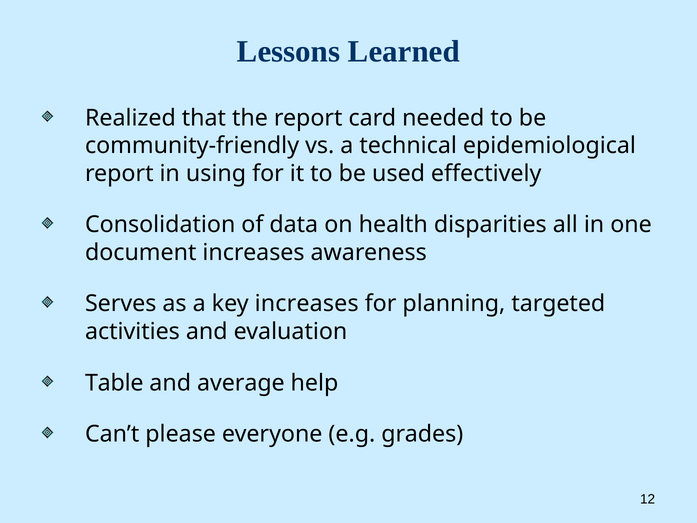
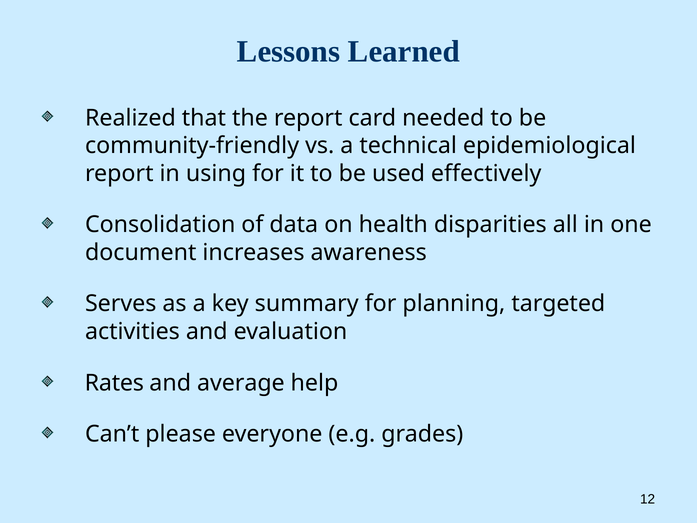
key increases: increases -> summary
Table: Table -> Rates
